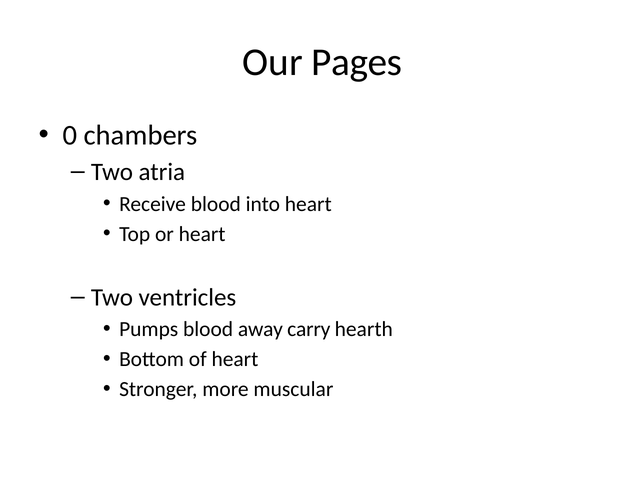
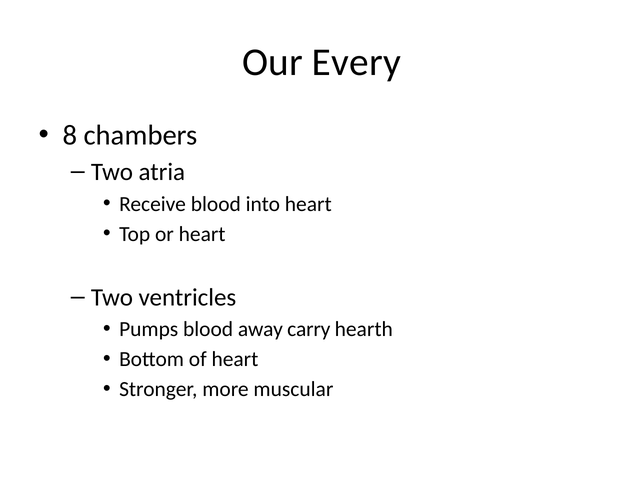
Pages: Pages -> Every
0: 0 -> 8
